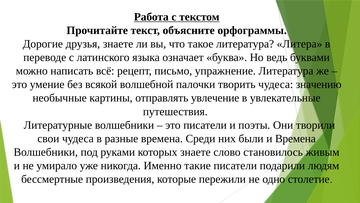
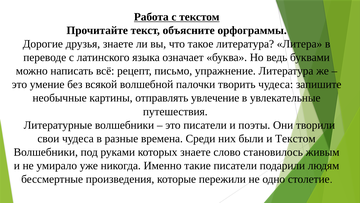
значению: значению -> запишите
и Времена: Времена -> Текстом
